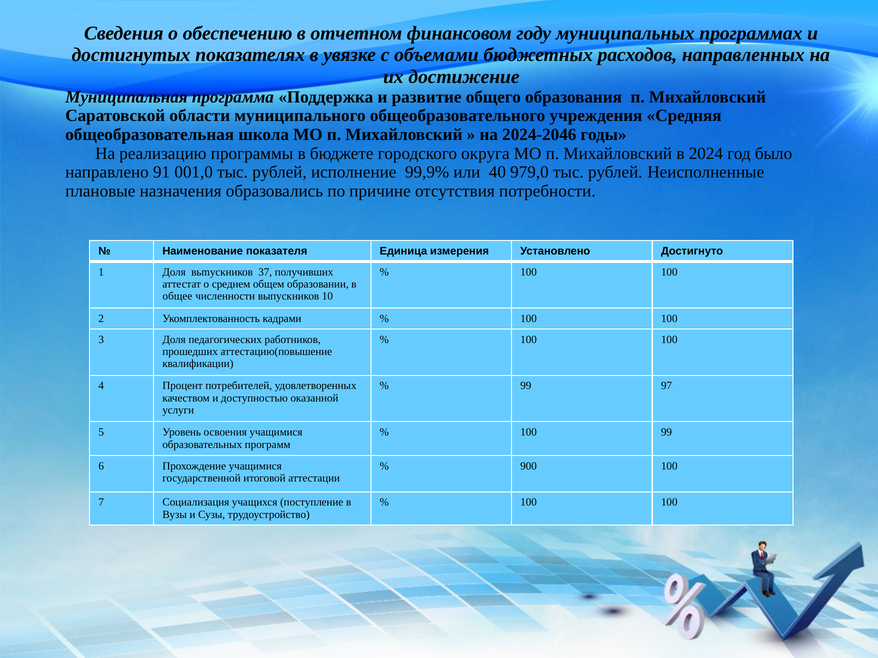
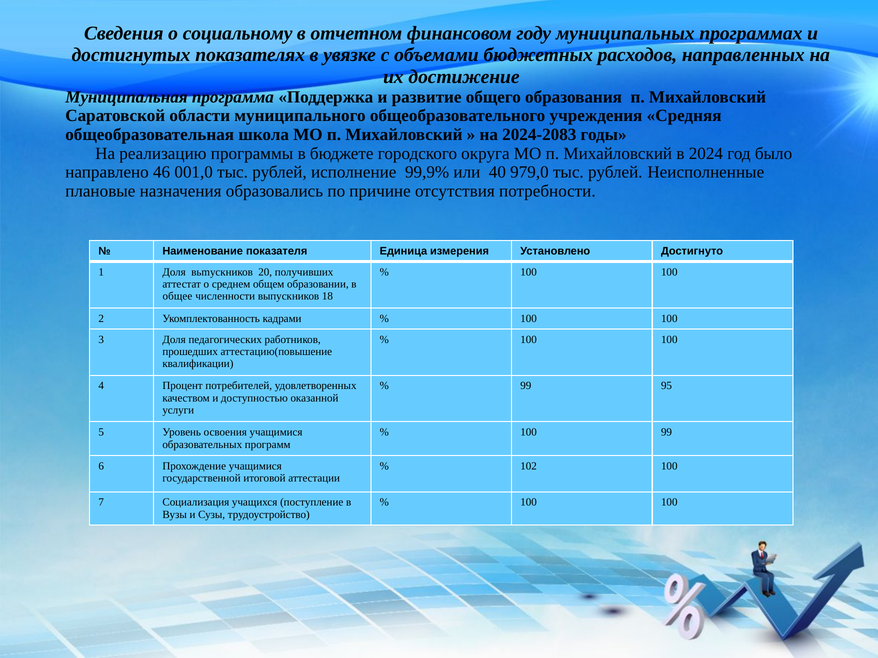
обеспечению: обеспечению -> социальному
2024-2046: 2024-2046 -> 2024-2083
91: 91 -> 46
37: 37 -> 20
10: 10 -> 18
97: 97 -> 95
900: 900 -> 102
